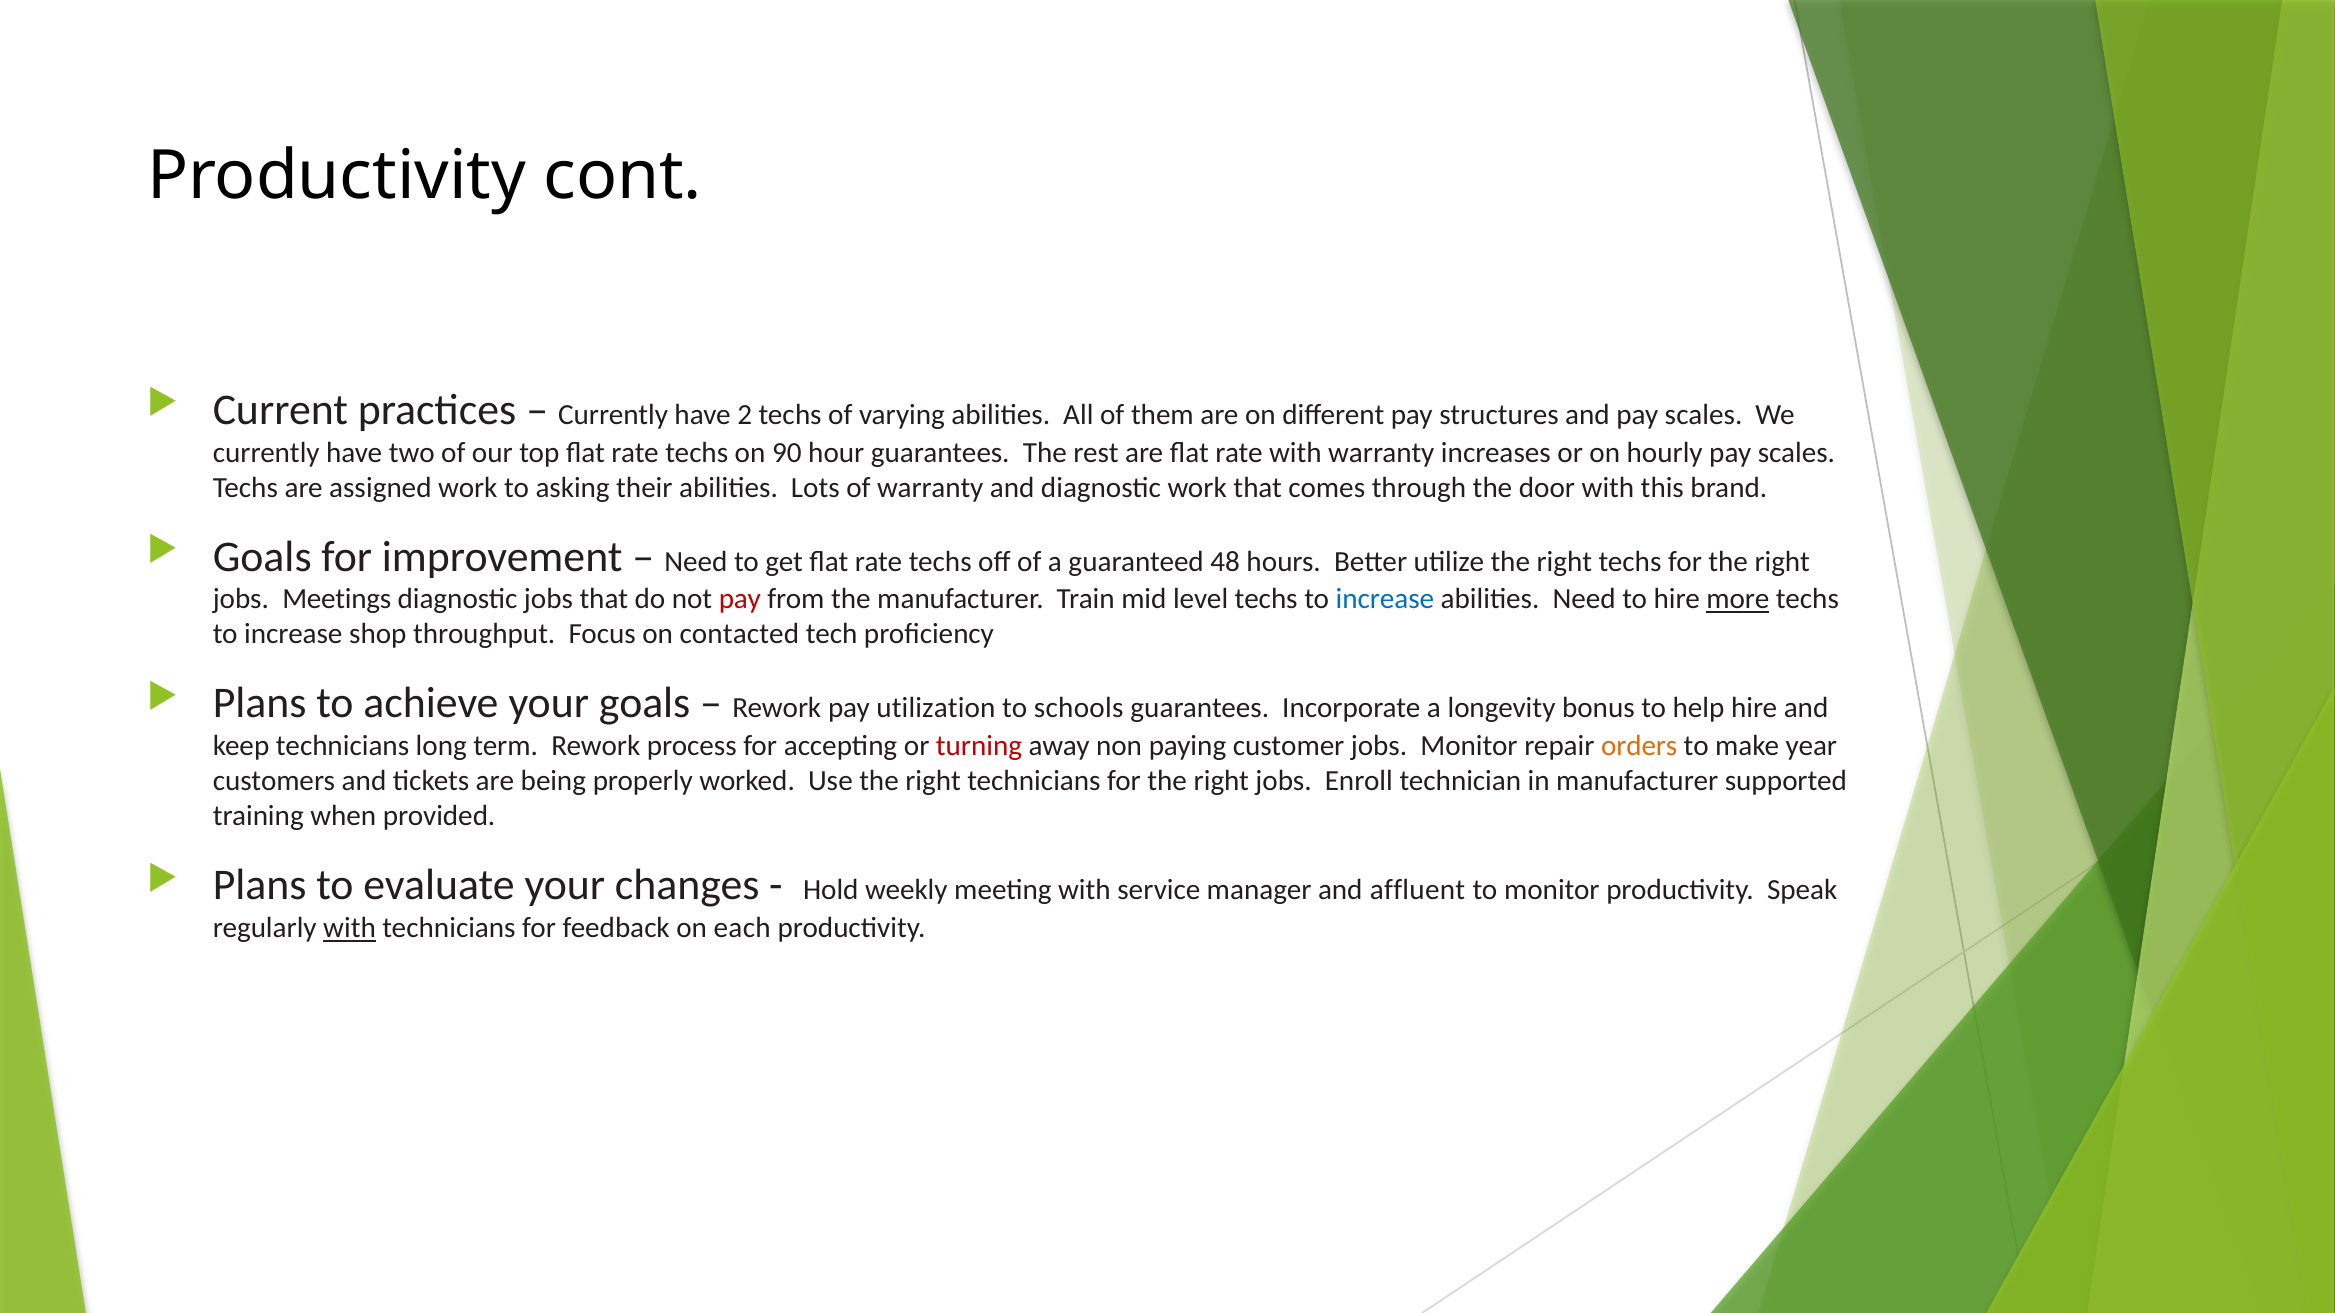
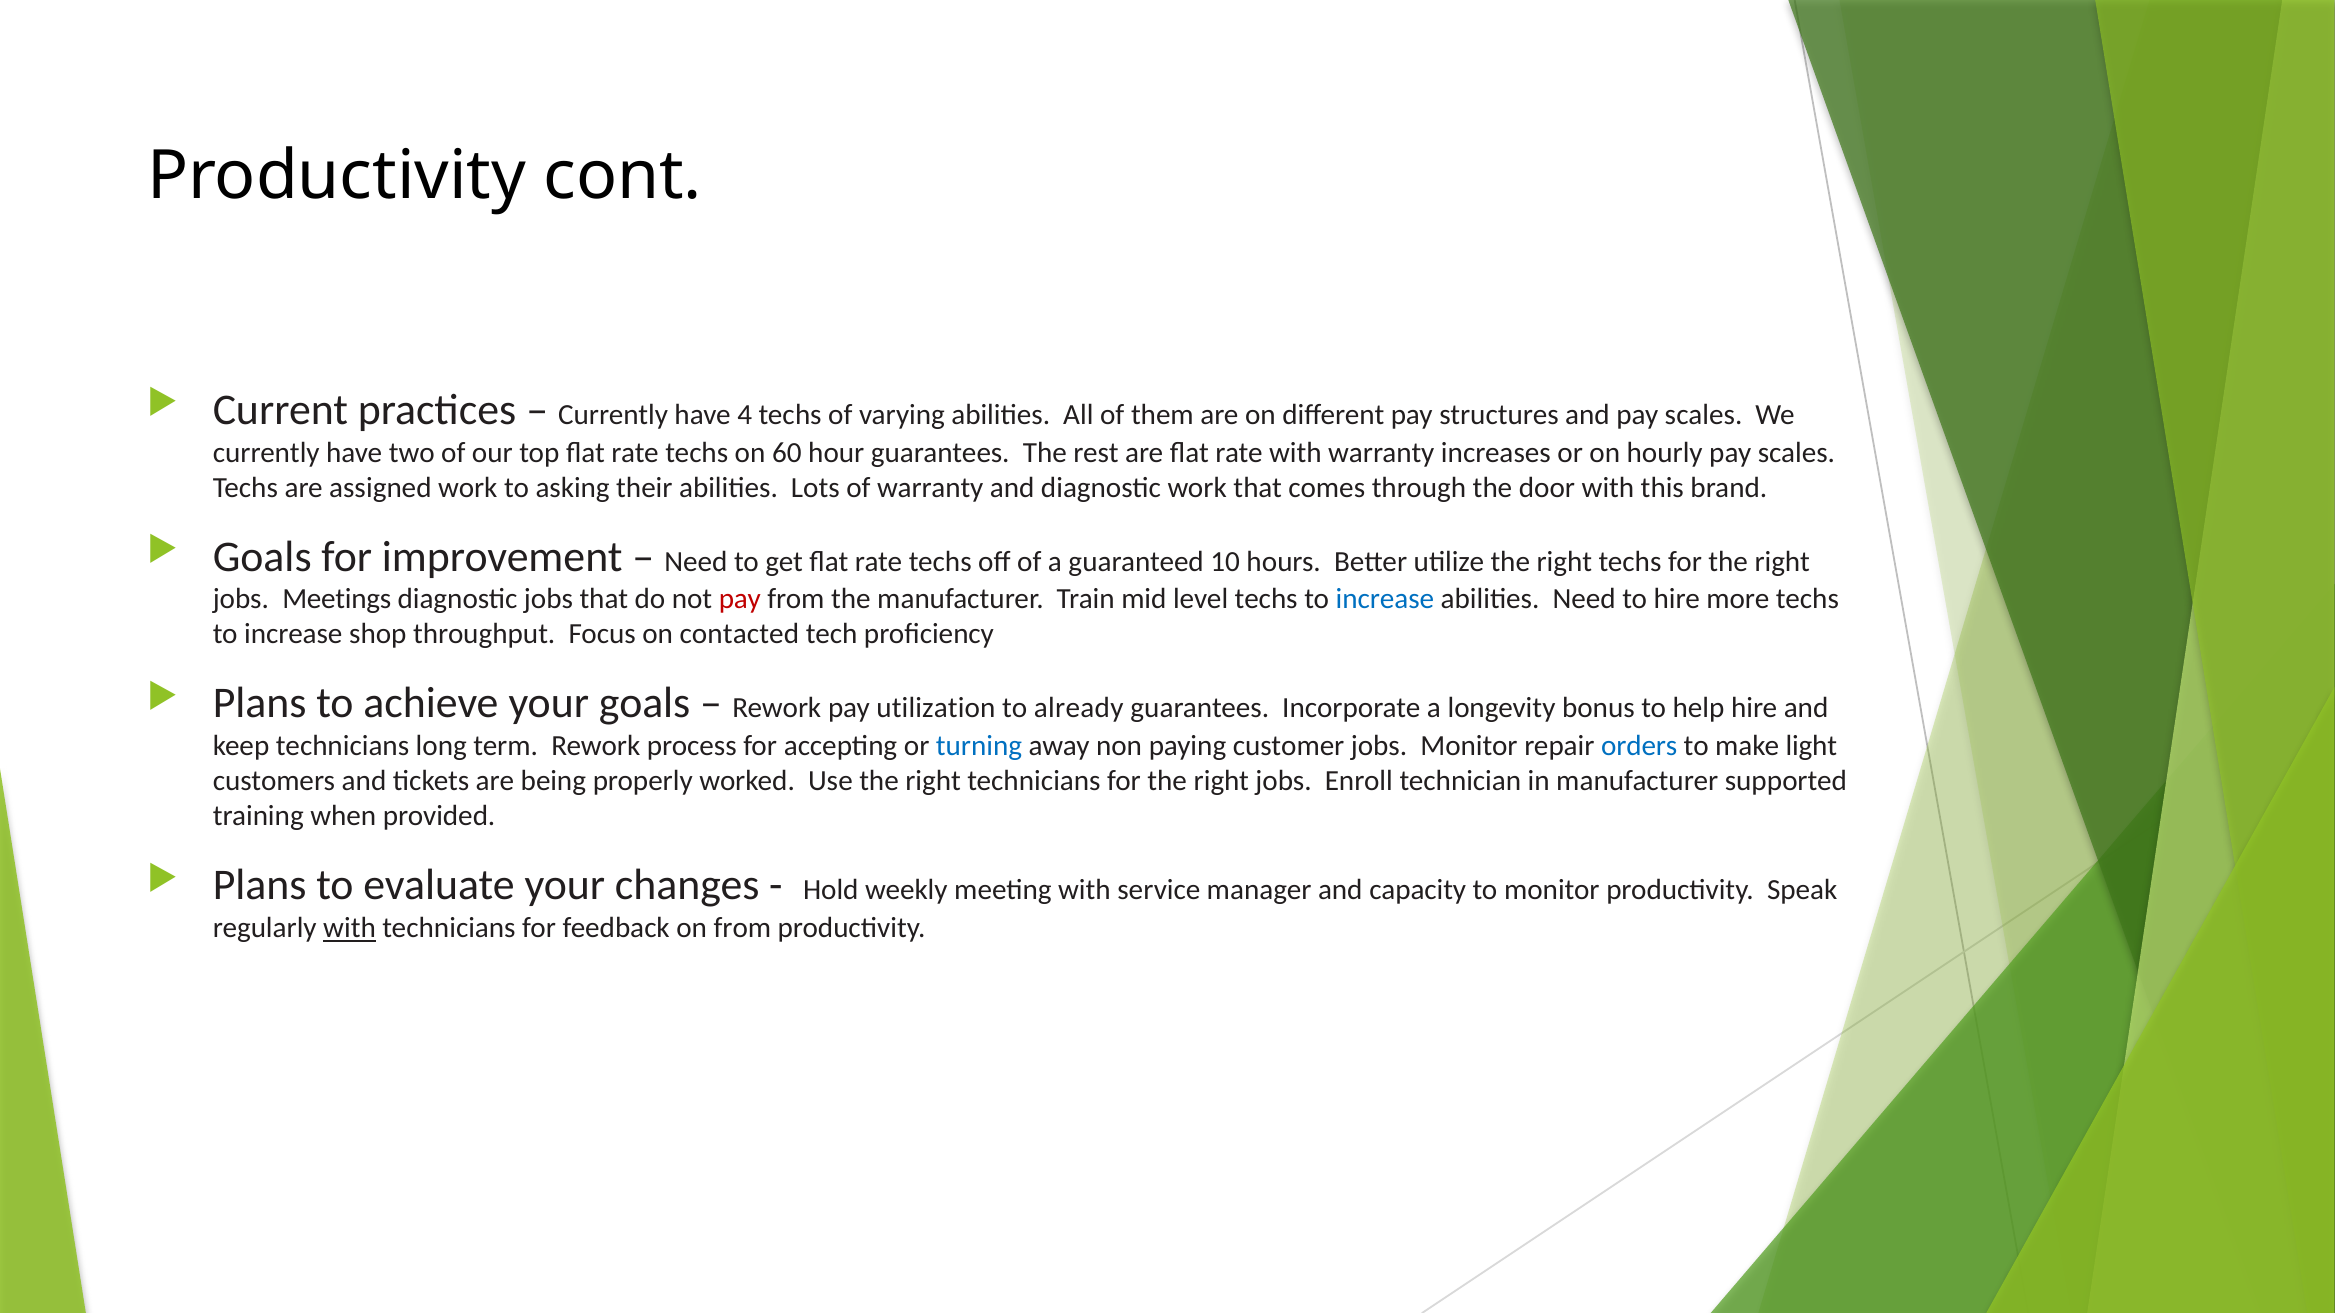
2: 2 -> 4
90: 90 -> 60
48: 48 -> 10
more underline: present -> none
schools: schools -> already
turning colour: red -> blue
orders colour: orange -> blue
year: year -> light
affluent: affluent -> capacity
on each: each -> from
